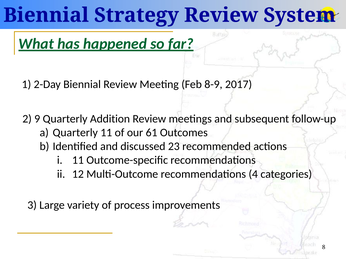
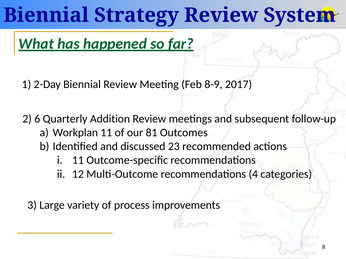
9: 9 -> 6
Quarterly at (75, 133): Quarterly -> Workplan
61: 61 -> 81
